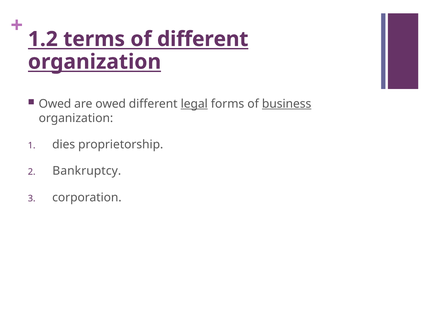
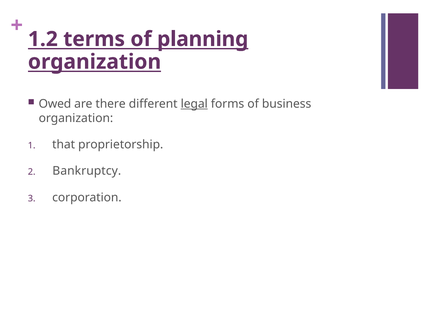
of different: different -> planning
are owed: owed -> there
business underline: present -> none
dies: dies -> that
